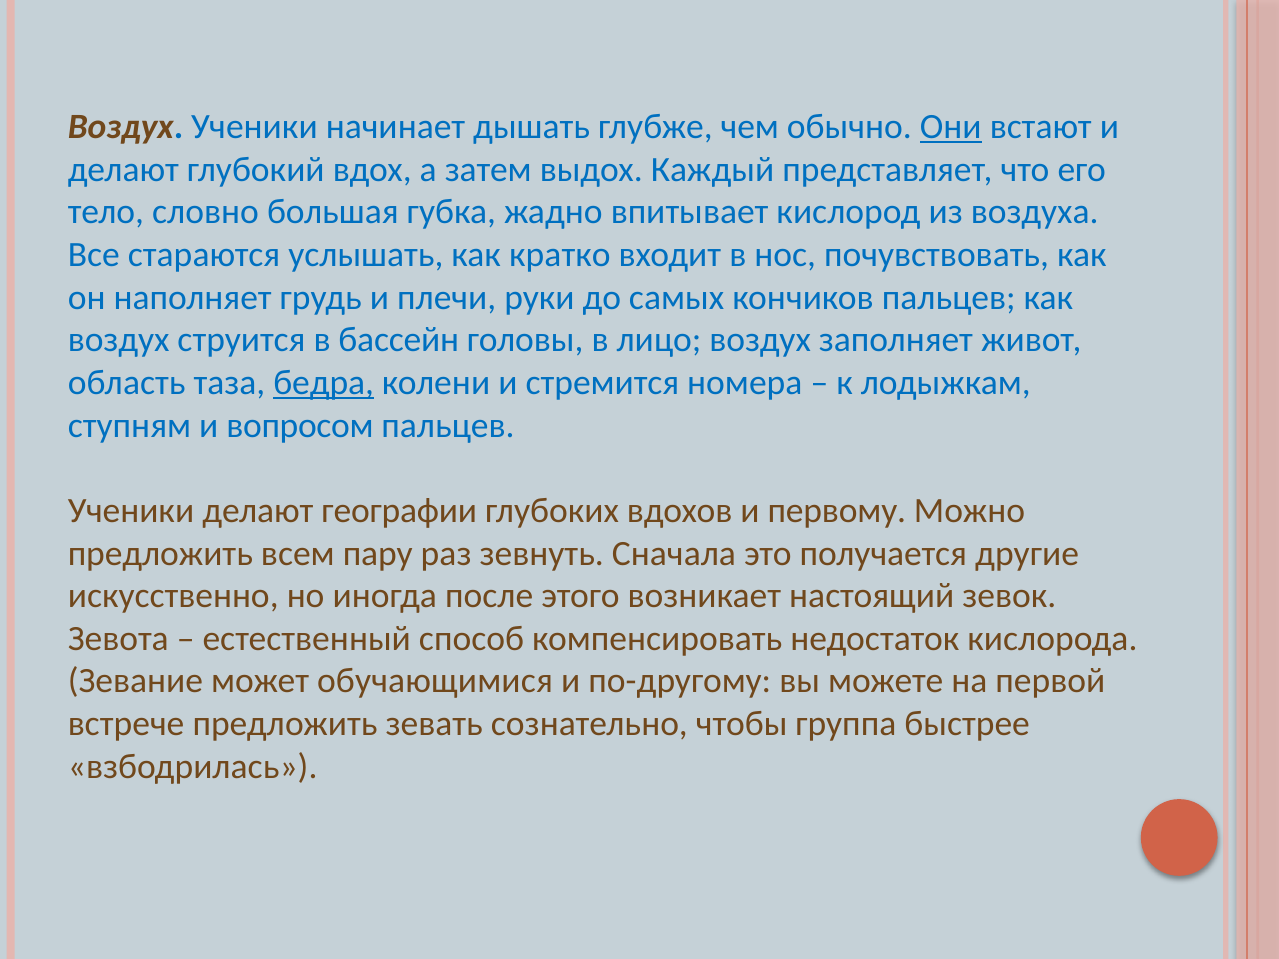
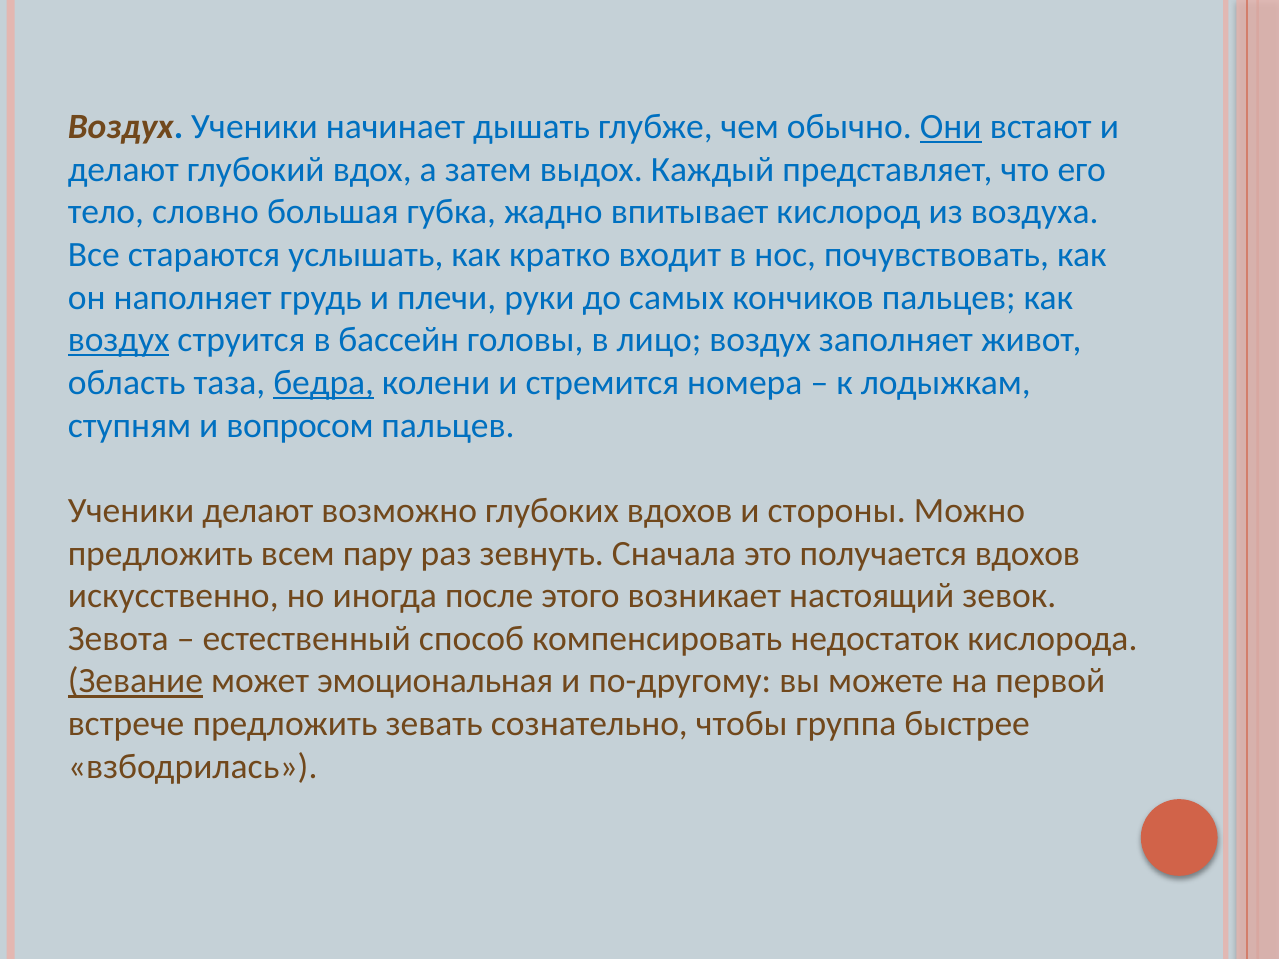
воздух at (119, 340) underline: none -> present
географии: географии -> возможно
первому: первому -> стороны
получается другие: другие -> вдохов
Зевание underline: none -> present
обучающимися: обучающимися -> эмоциональная
